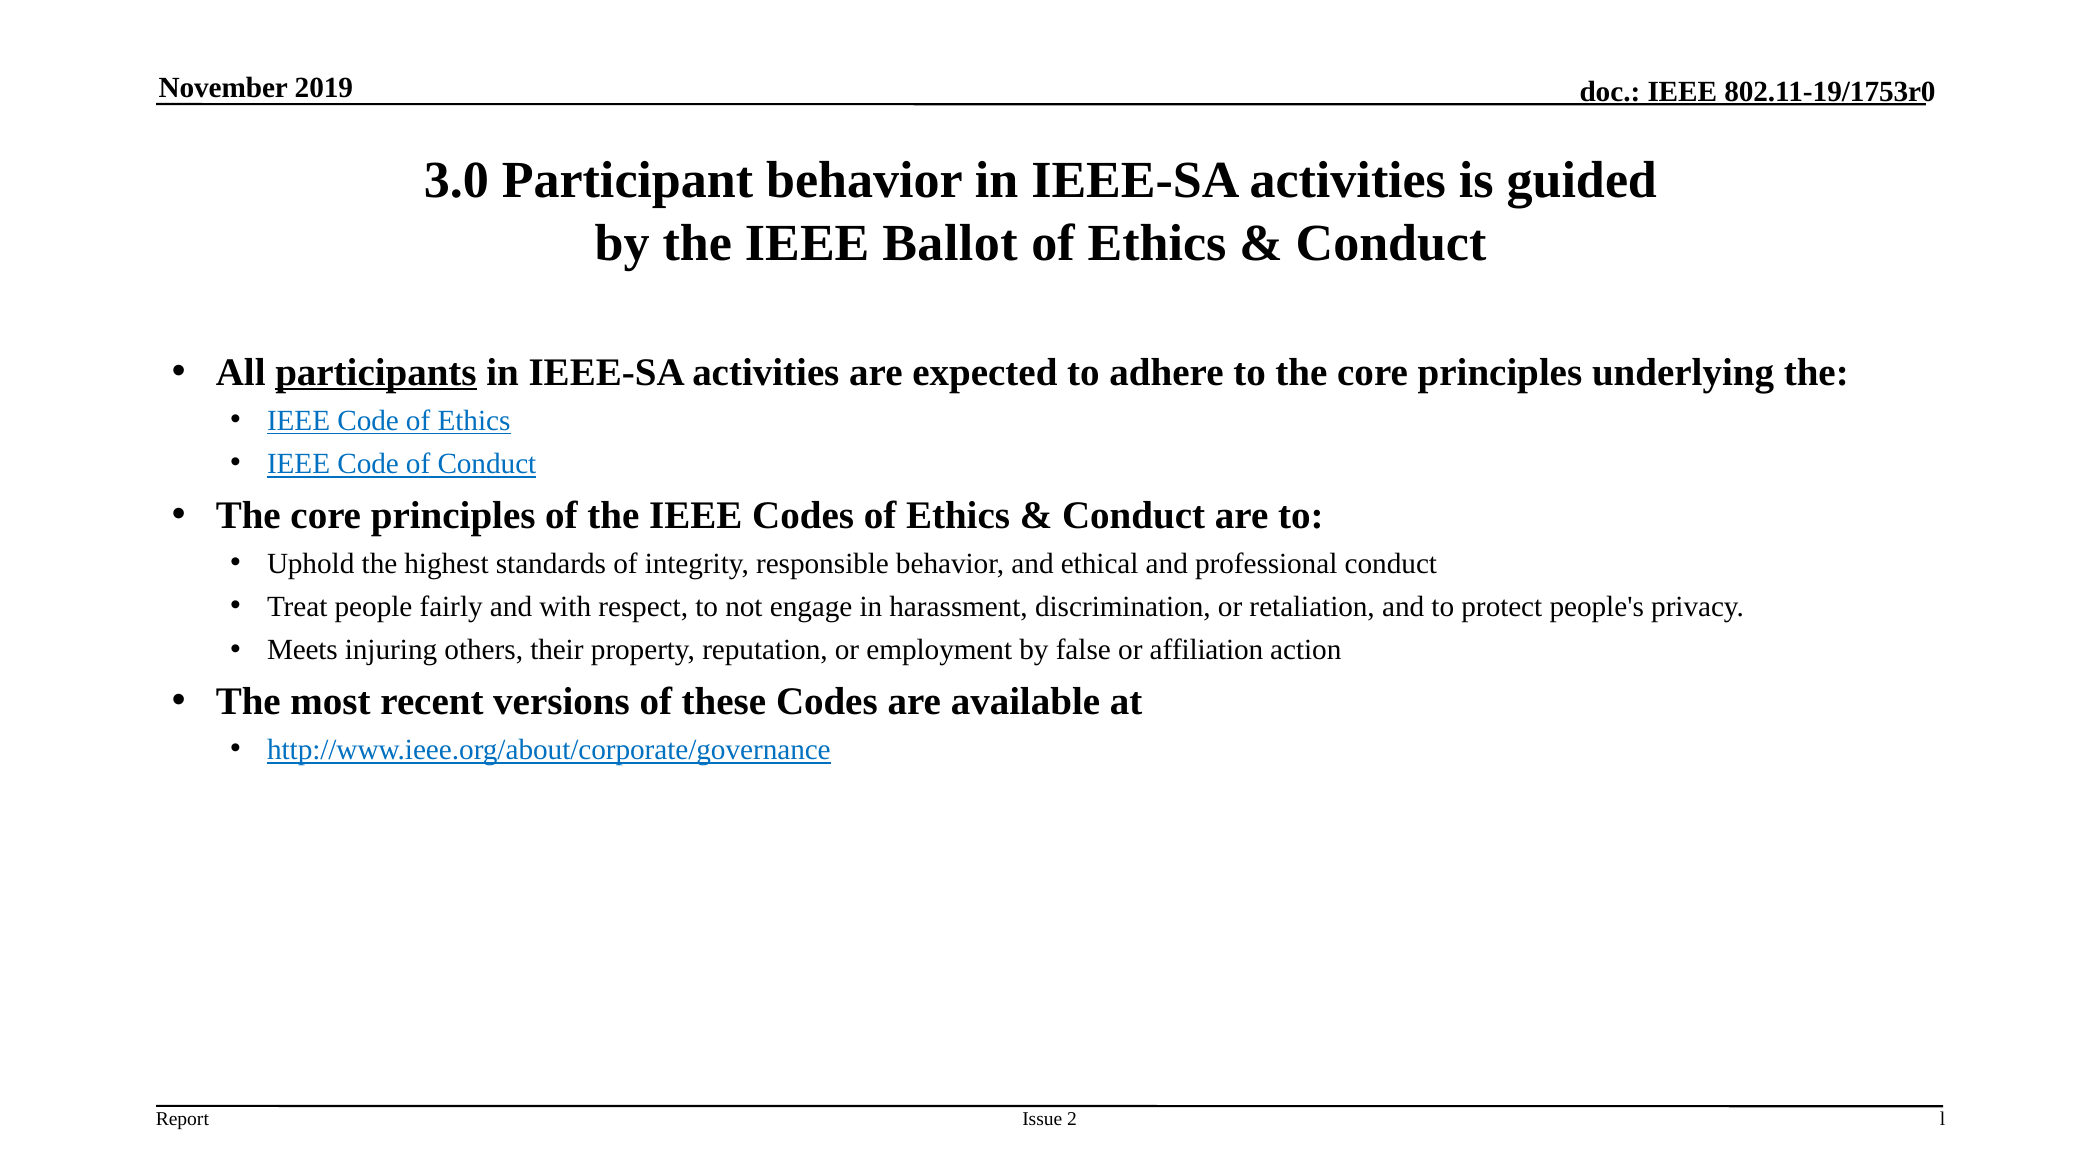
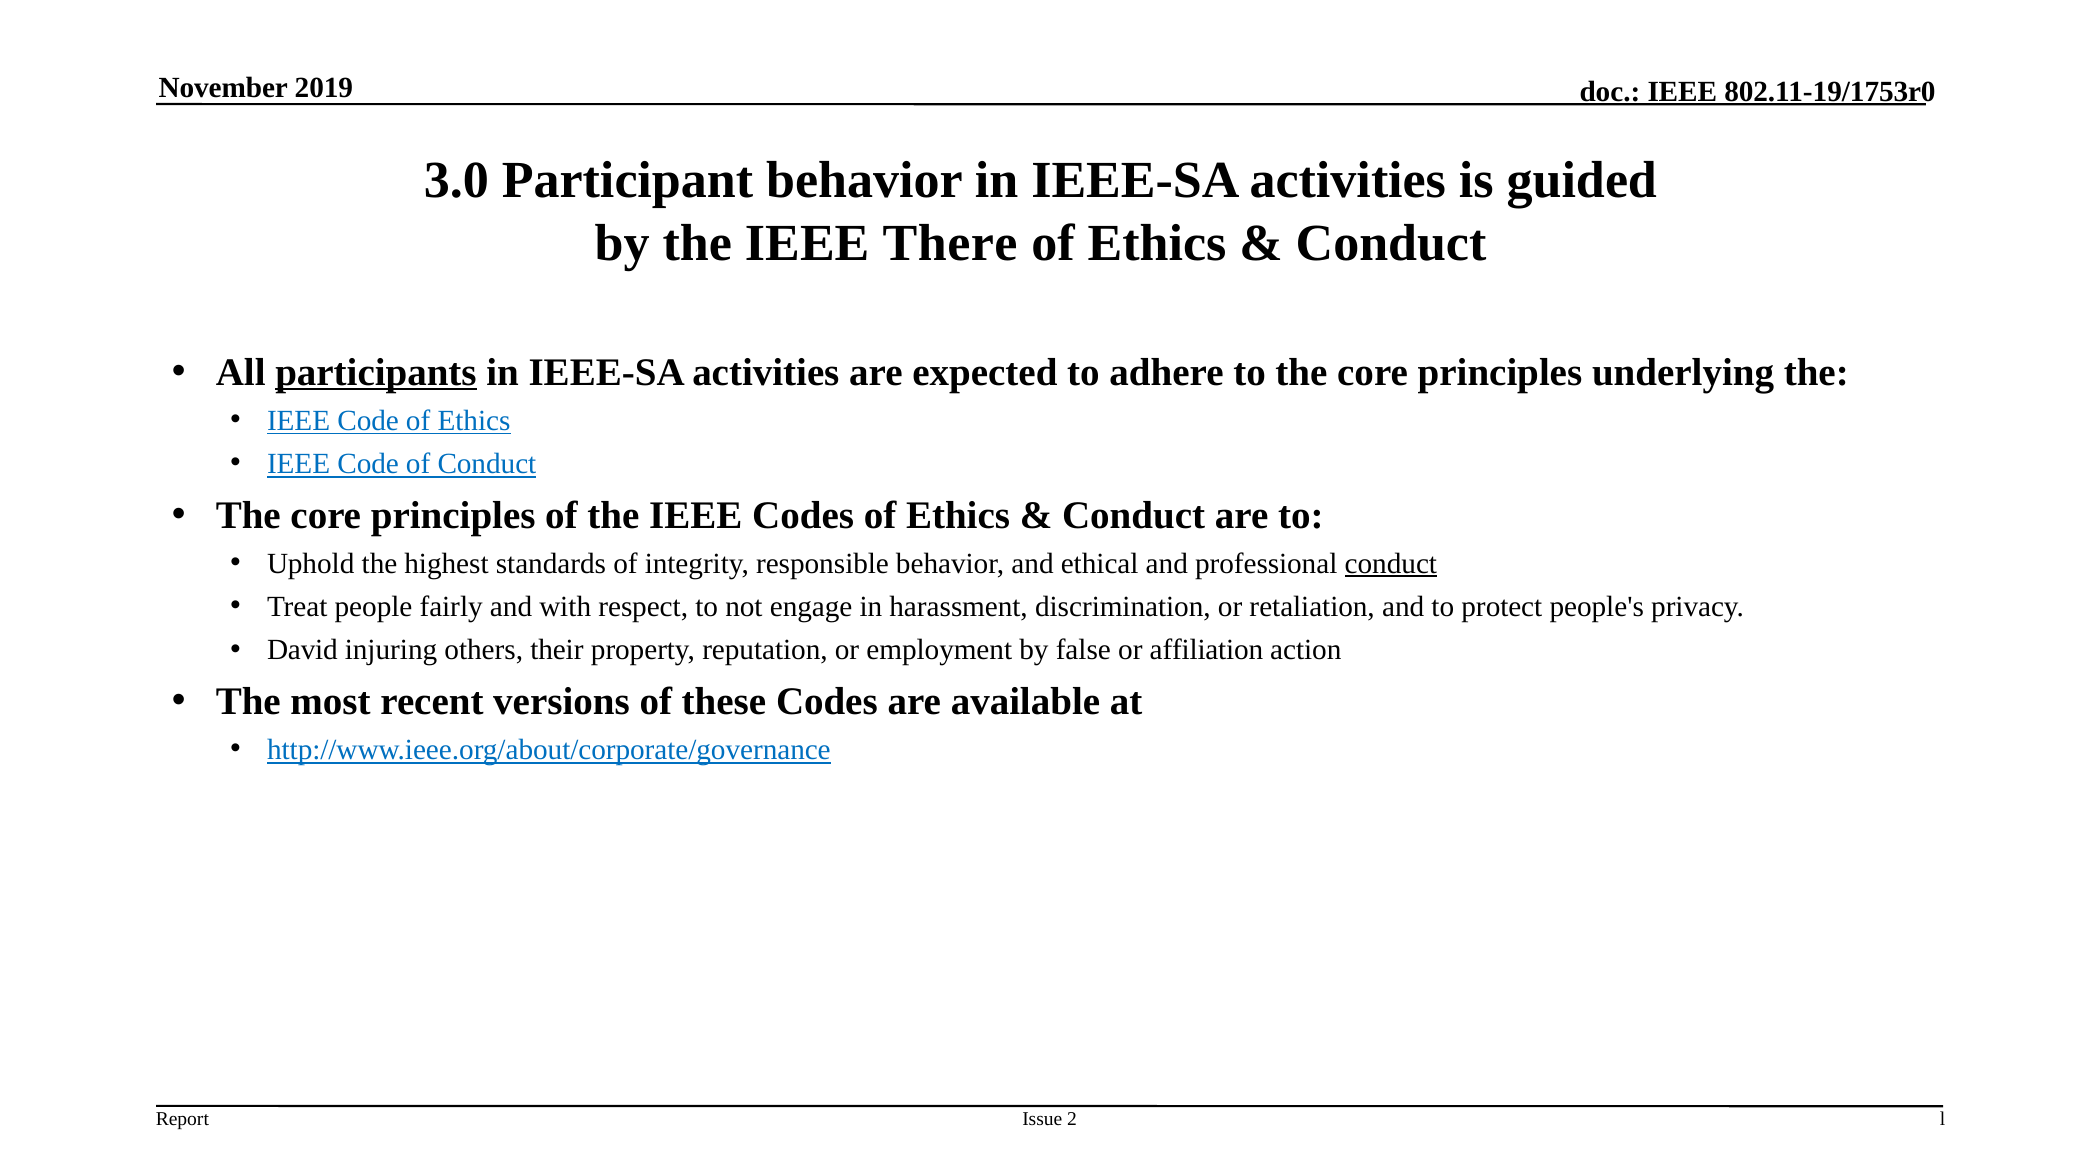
Ballot: Ballot -> There
conduct at (1391, 564) underline: none -> present
Meets: Meets -> David
